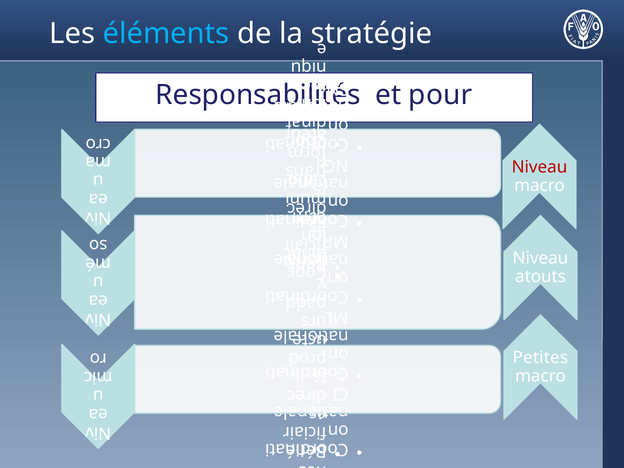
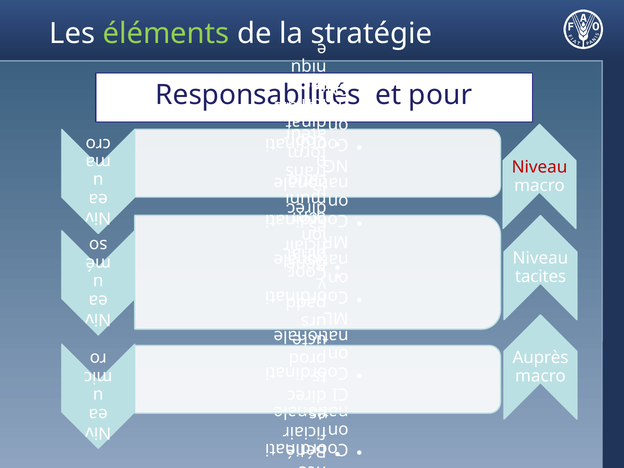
éléments colour: light blue -> light green
atouts: atouts -> tacites
Petites: Petites -> Auprès
